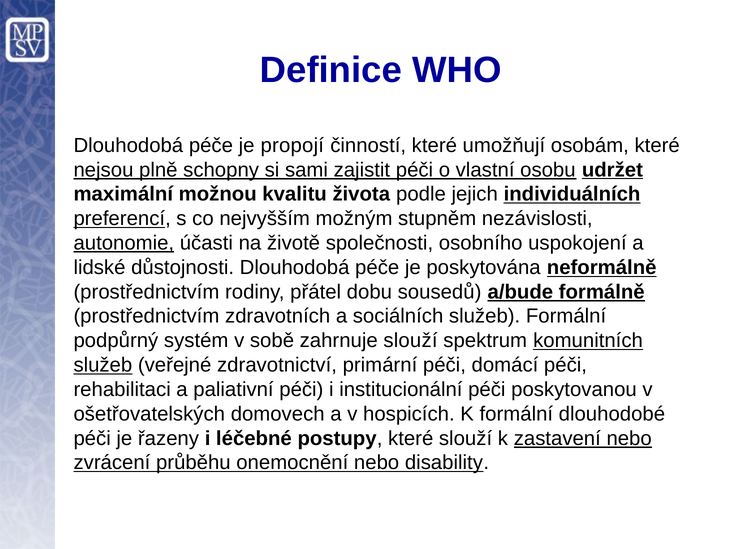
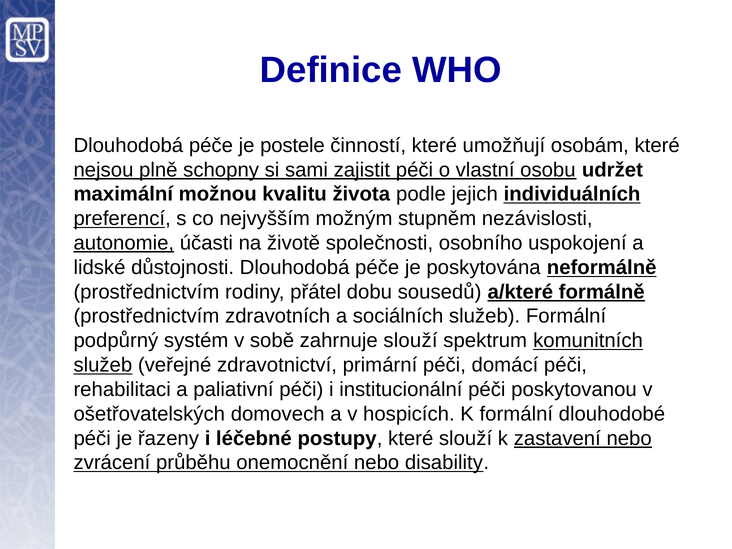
propojí: propojí -> postele
udržet underline: present -> none
a/bude: a/bude -> a/které
